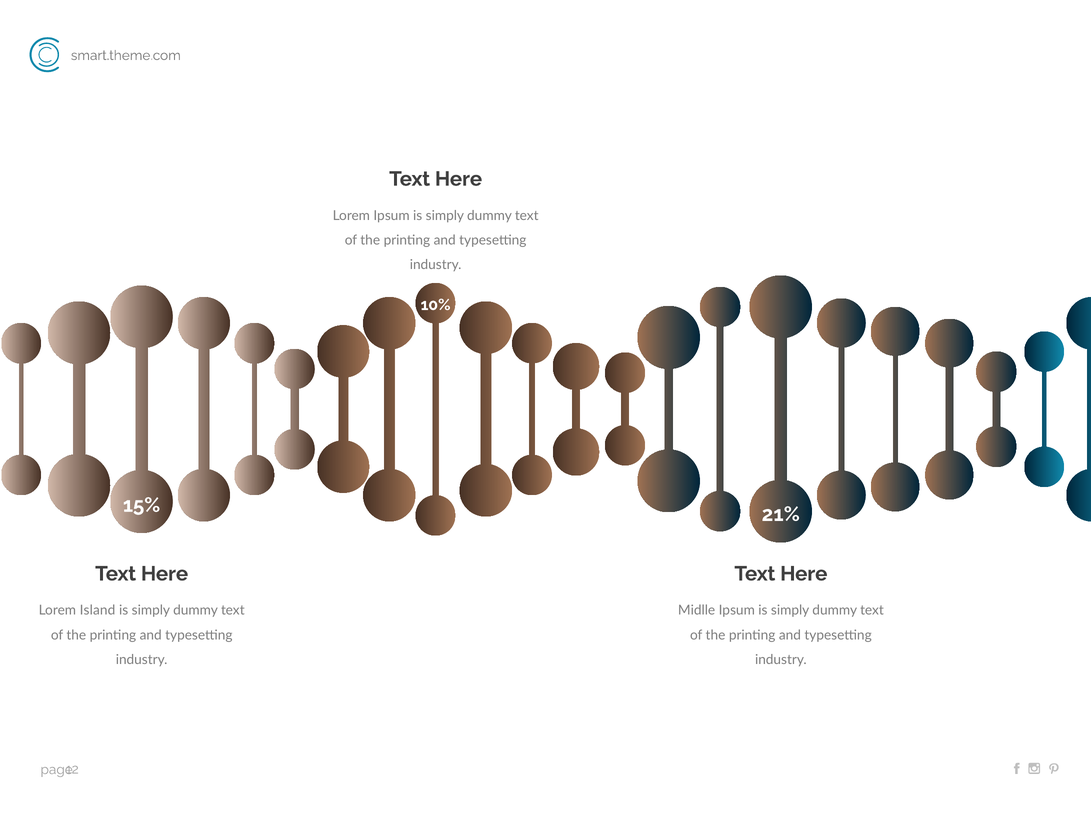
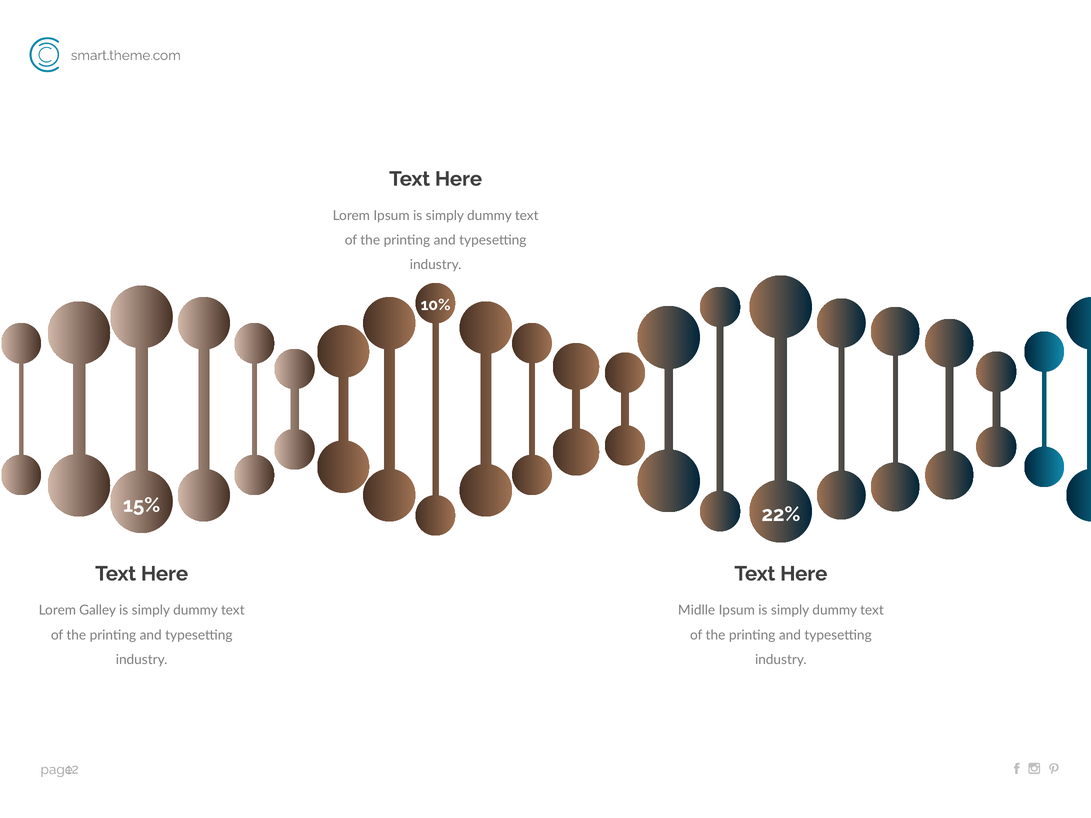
21%: 21% -> 22%
Island: Island -> Galley
